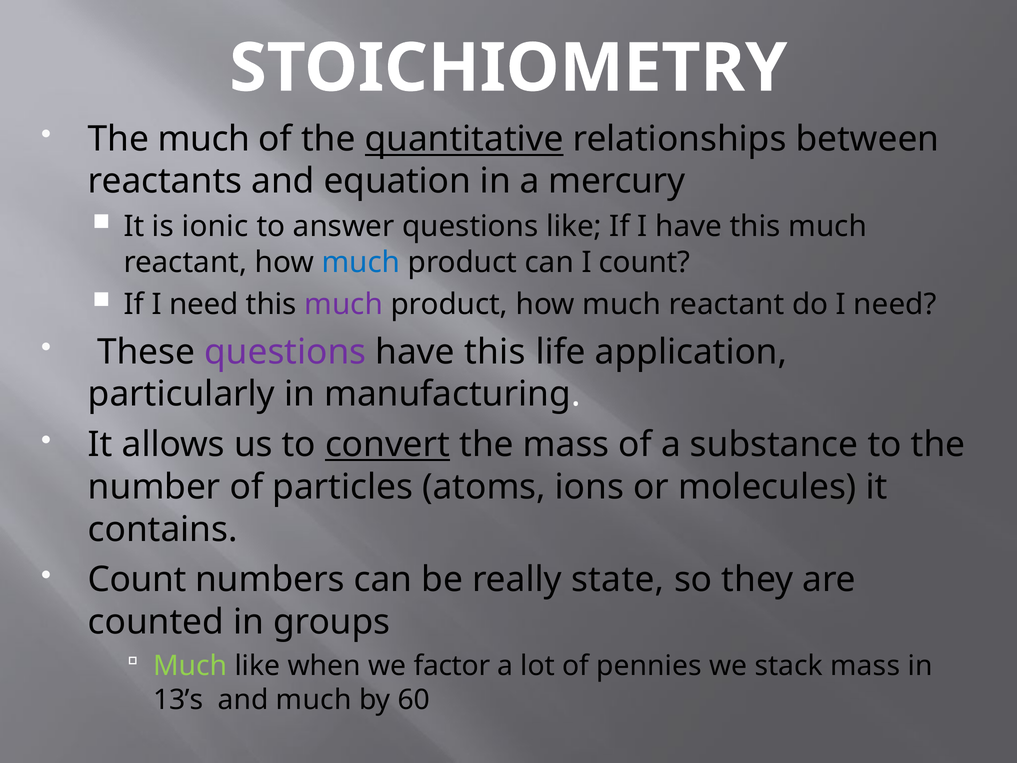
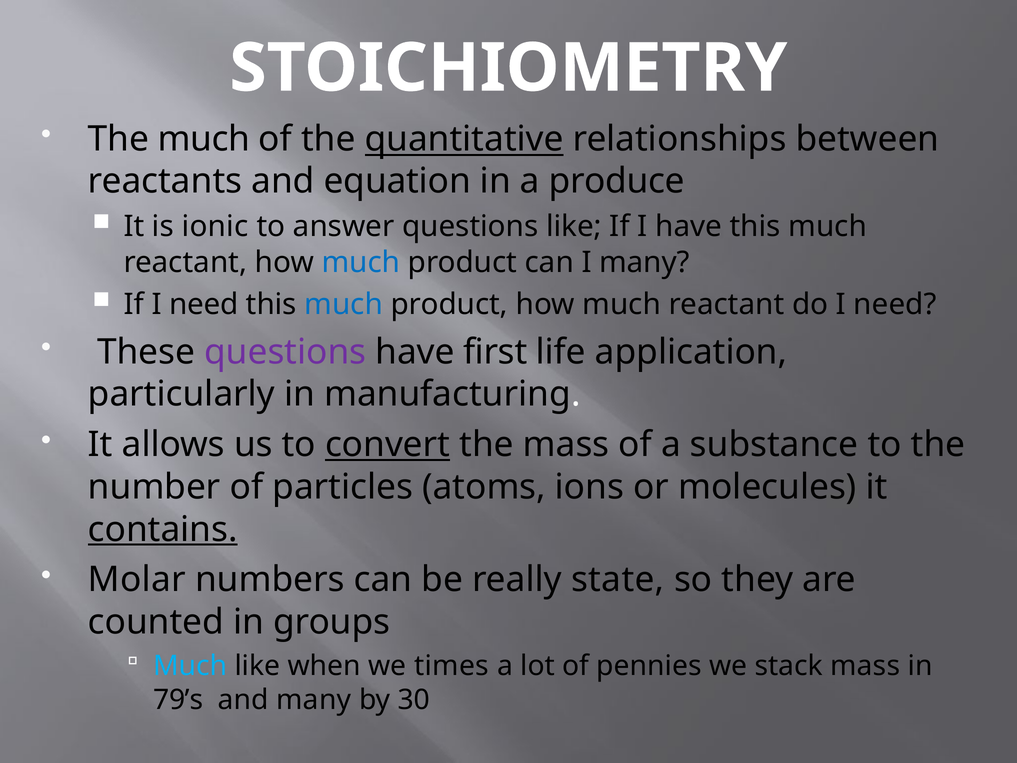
mercury: mercury -> produce
I count: count -> many
much at (344, 305) colour: purple -> blue
this at (495, 352): this -> first
contains underline: none -> present
Count at (137, 579): Count -> Molar
Much at (190, 666) colour: light green -> light blue
factor: factor -> times
13’s: 13’s -> 79’s
and much: much -> many
60: 60 -> 30
